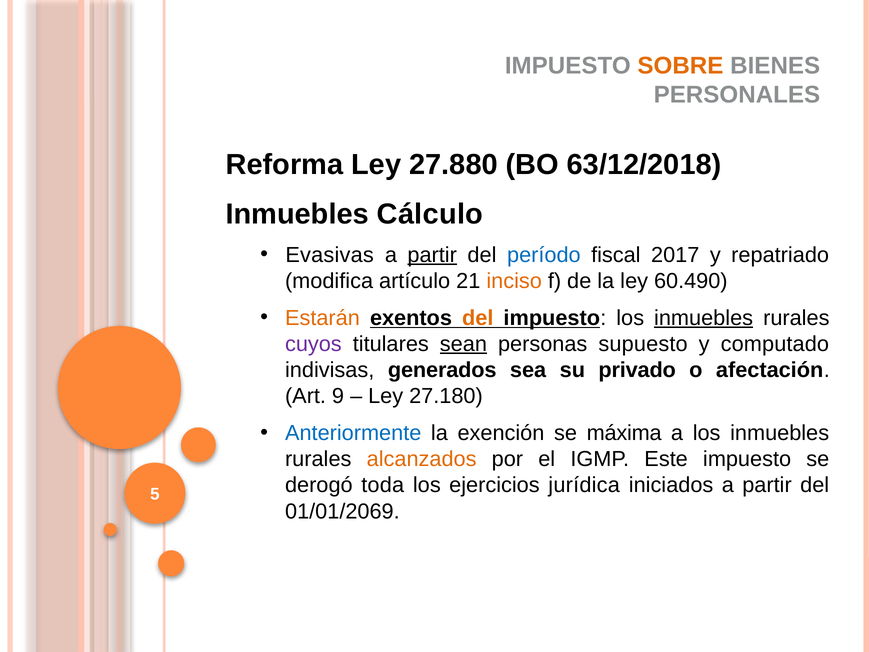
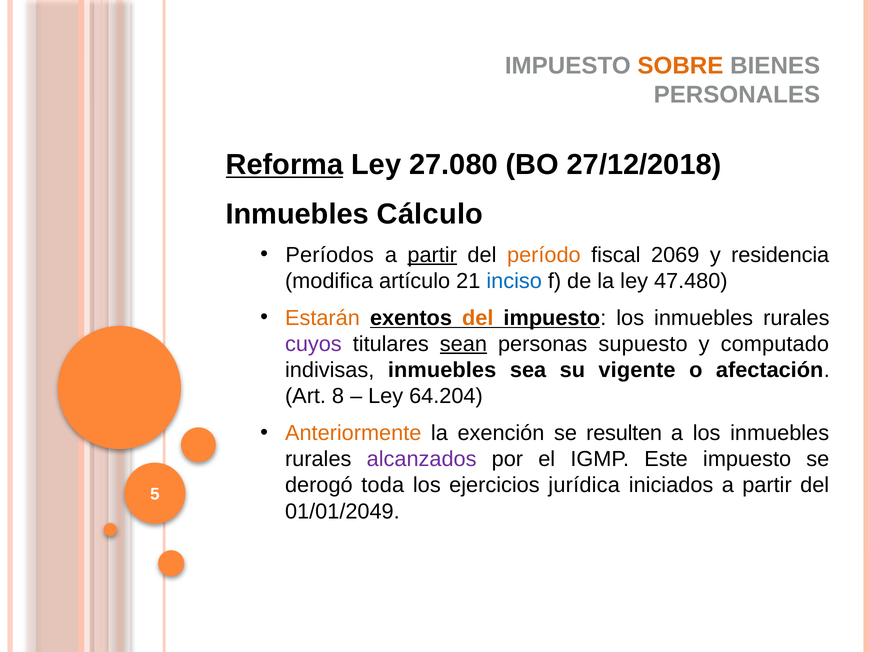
Reforma underline: none -> present
27.880: 27.880 -> 27.080
63/12/2018: 63/12/2018 -> 27/12/2018
Evasivas: Evasivas -> Períodos
período colour: blue -> orange
2017: 2017 -> 2069
repatriado: repatriado -> residencia
inciso colour: orange -> blue
60.490: 60.490 -> 47.480
inmuebles at (704, 318) underline: present -> none
indivisas generados: generados -> inmuebles
privado: privado -> vigente
9: 9 -> 8
27.180: 27.180 -> 64.204
Anteriormente colour: blue -> orange
máxima: máxima -> resulten
alcanzados colour: orange -> purple
01/01/2069: 01/01/2069 -> 01/01/2049
